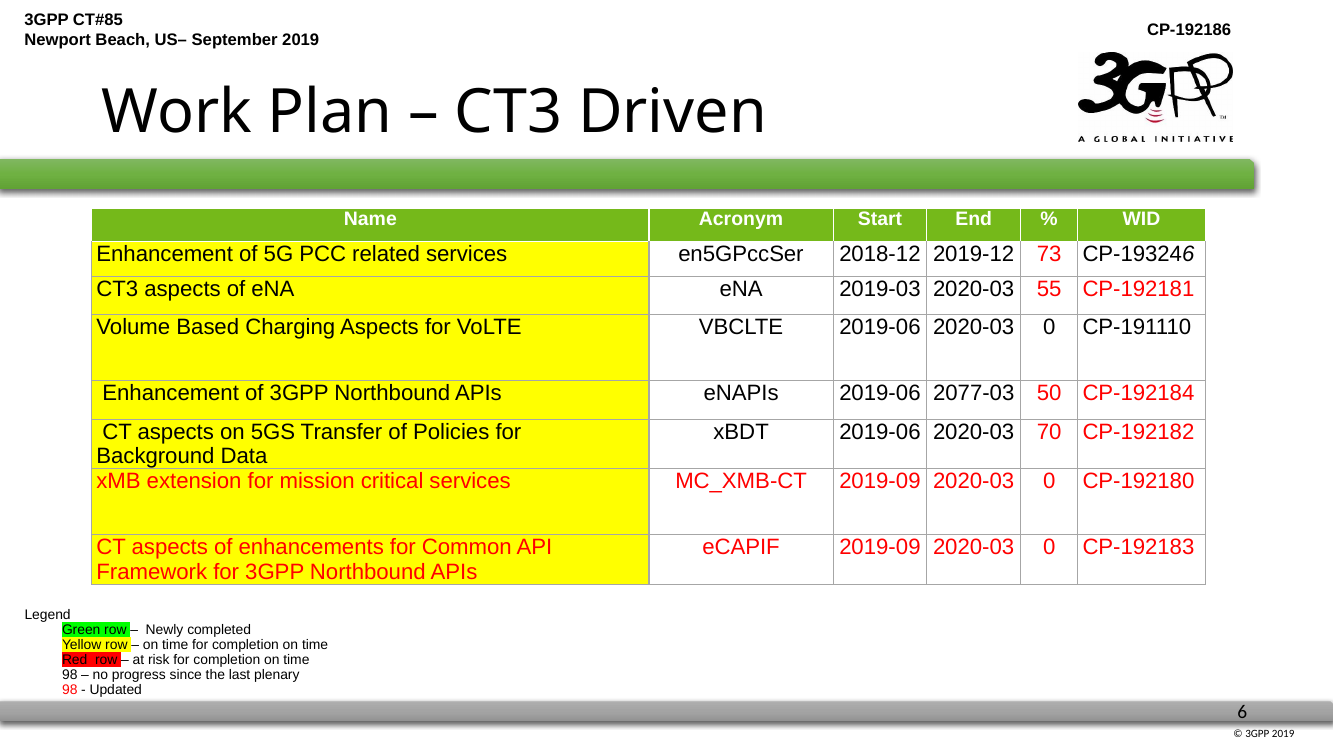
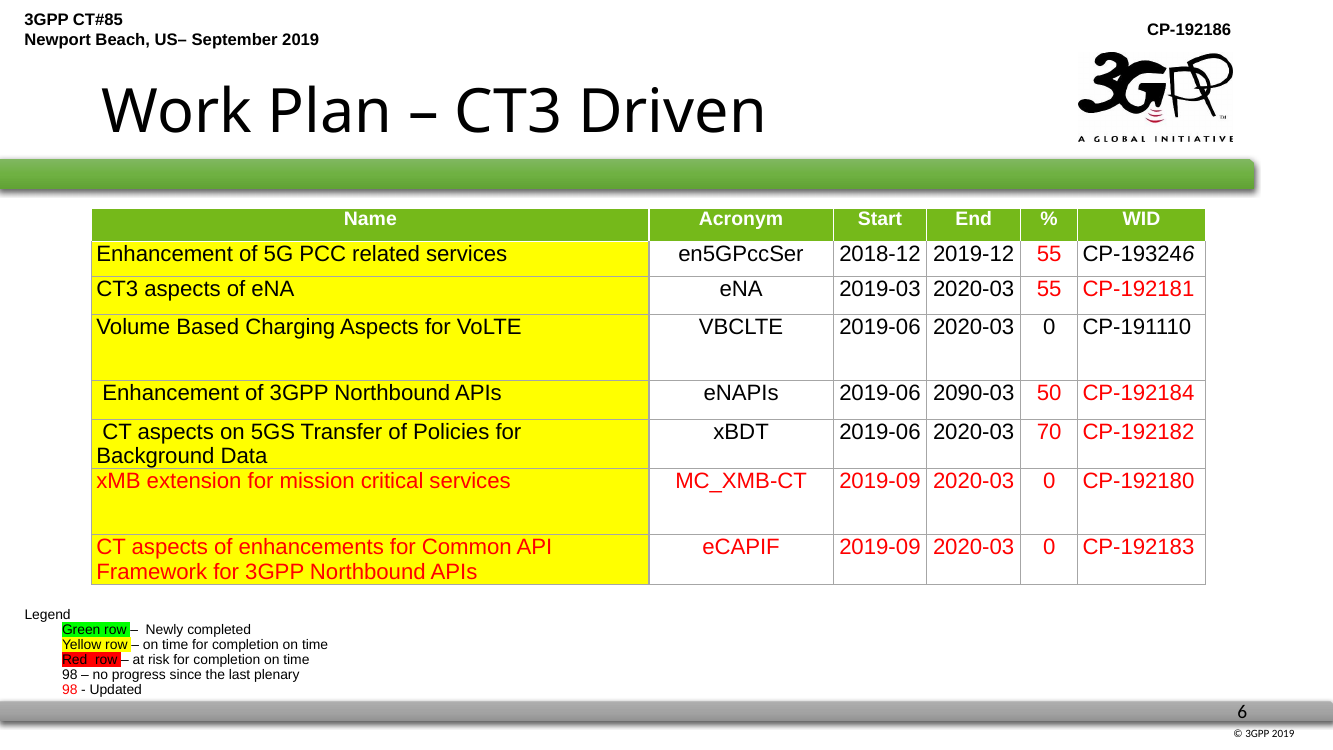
2019-12 73: 73 -> 55
2077-03: 2077-03 -> 2090-03
